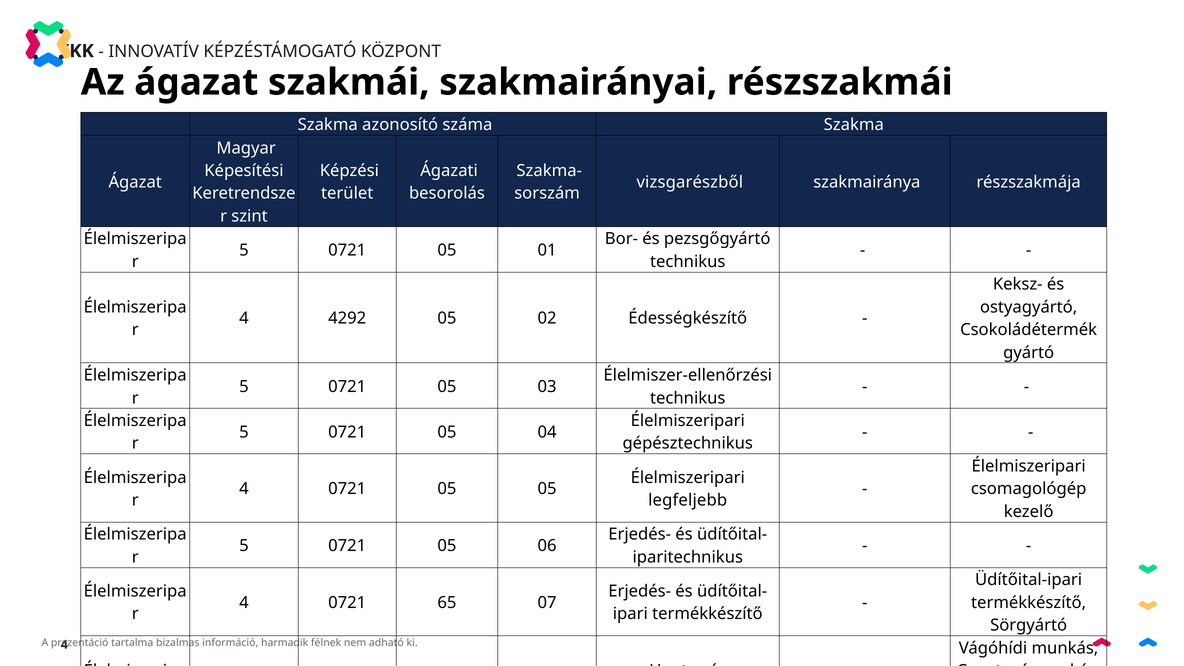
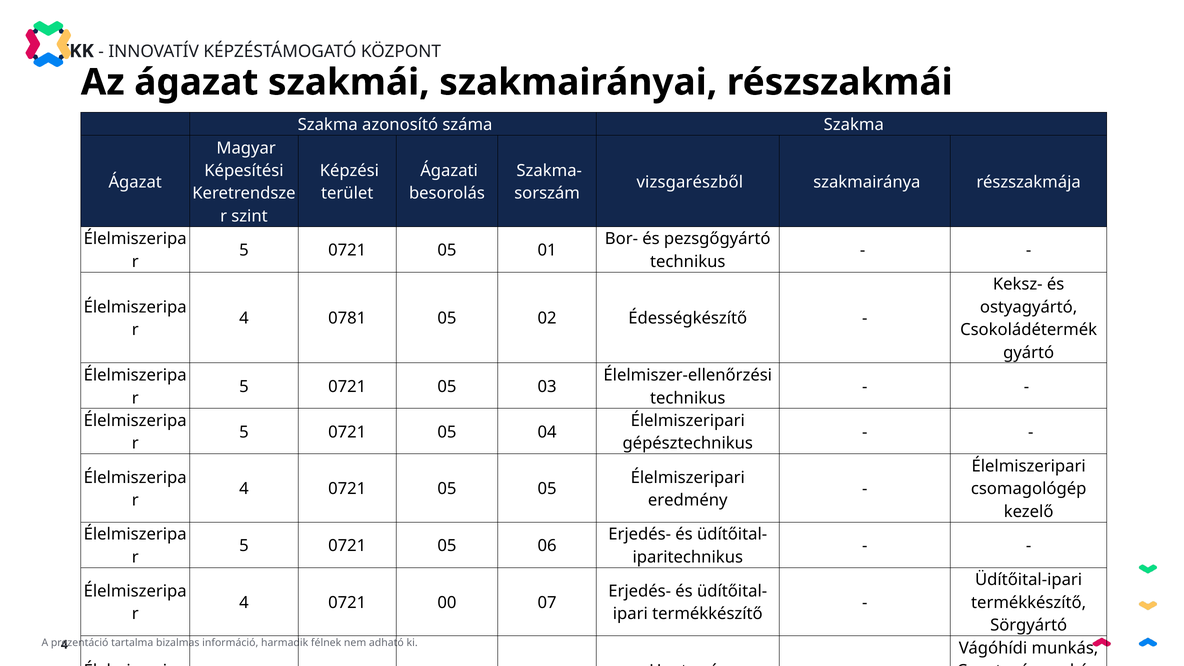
4292: 4292 -> 0781
legfeljebb: legfeljebb -> eredmény
65: 65 -> 00
